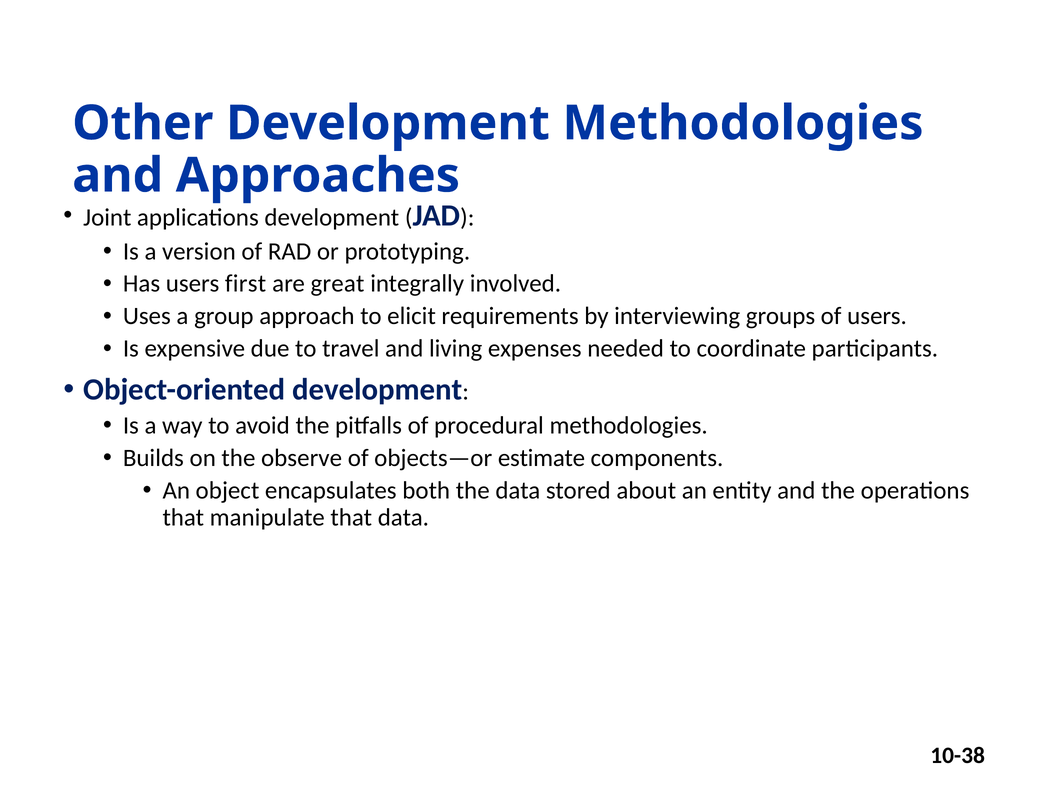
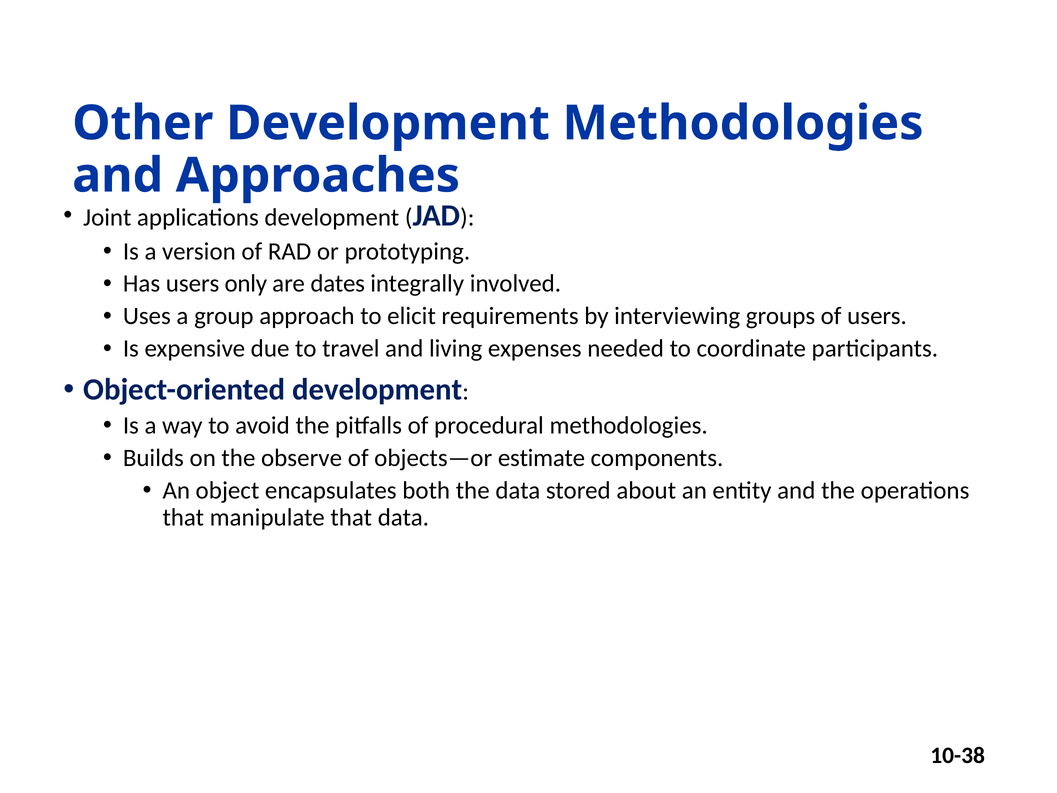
first: first -> only
great: great -> dates
